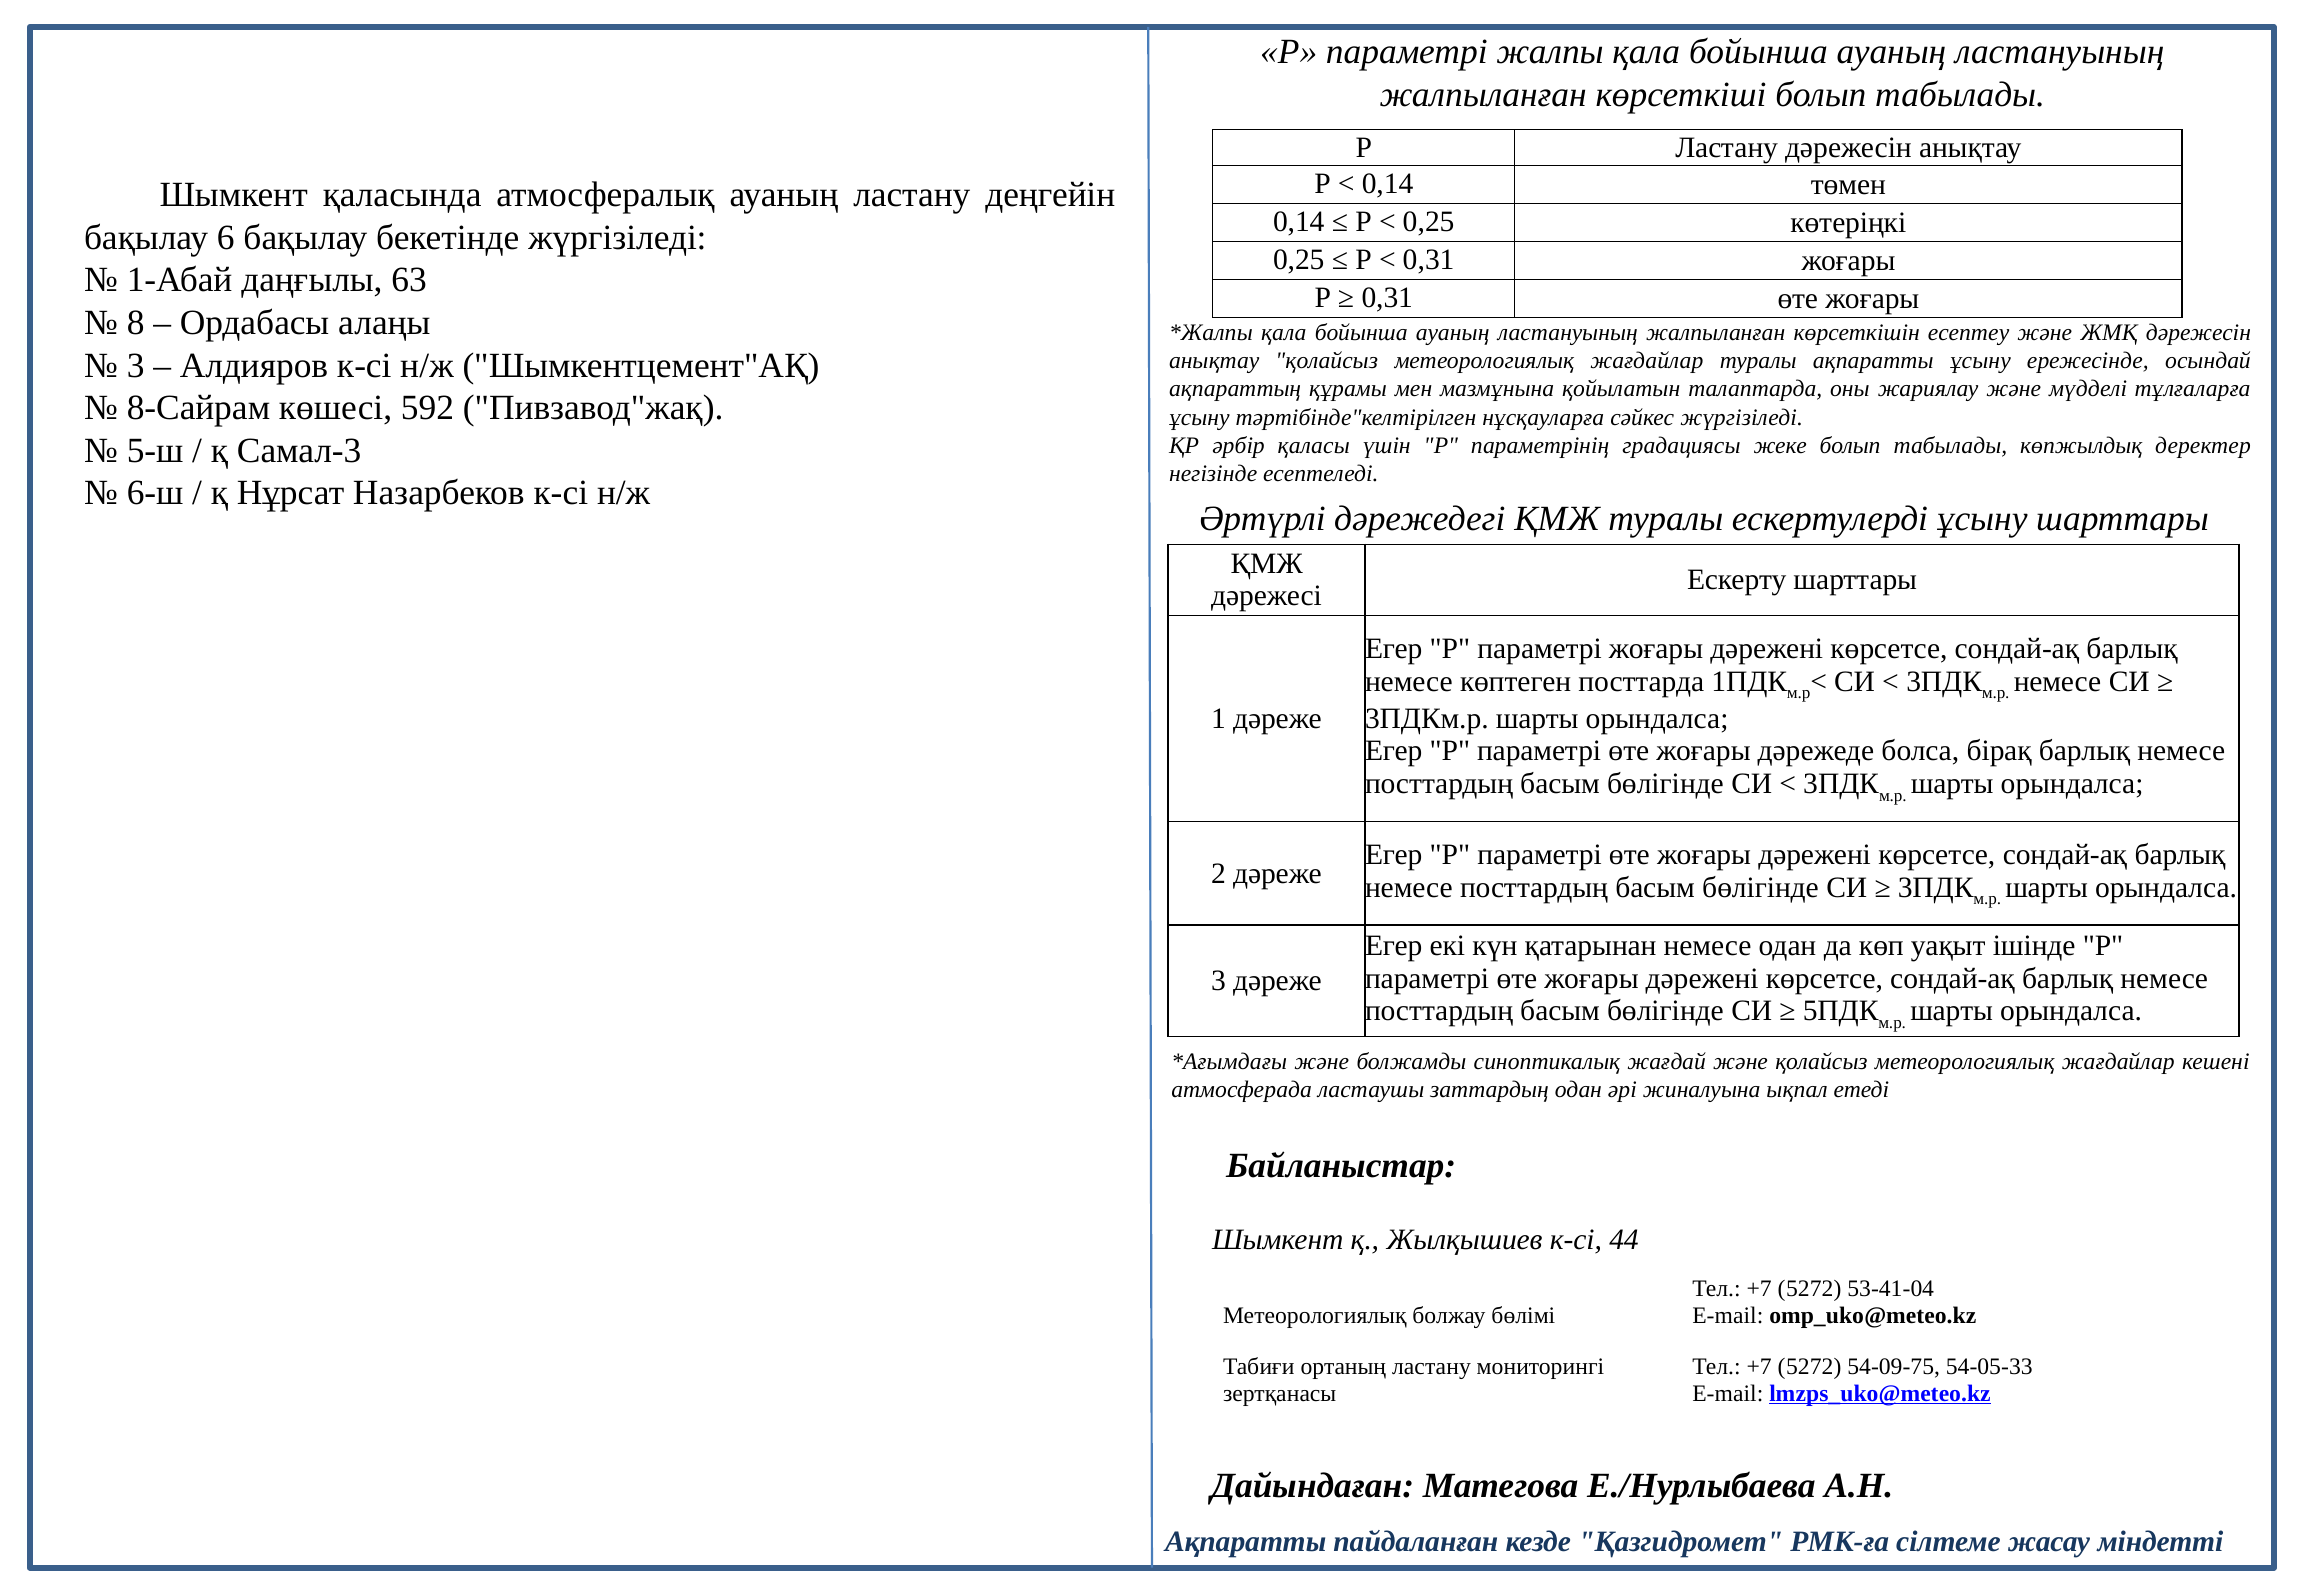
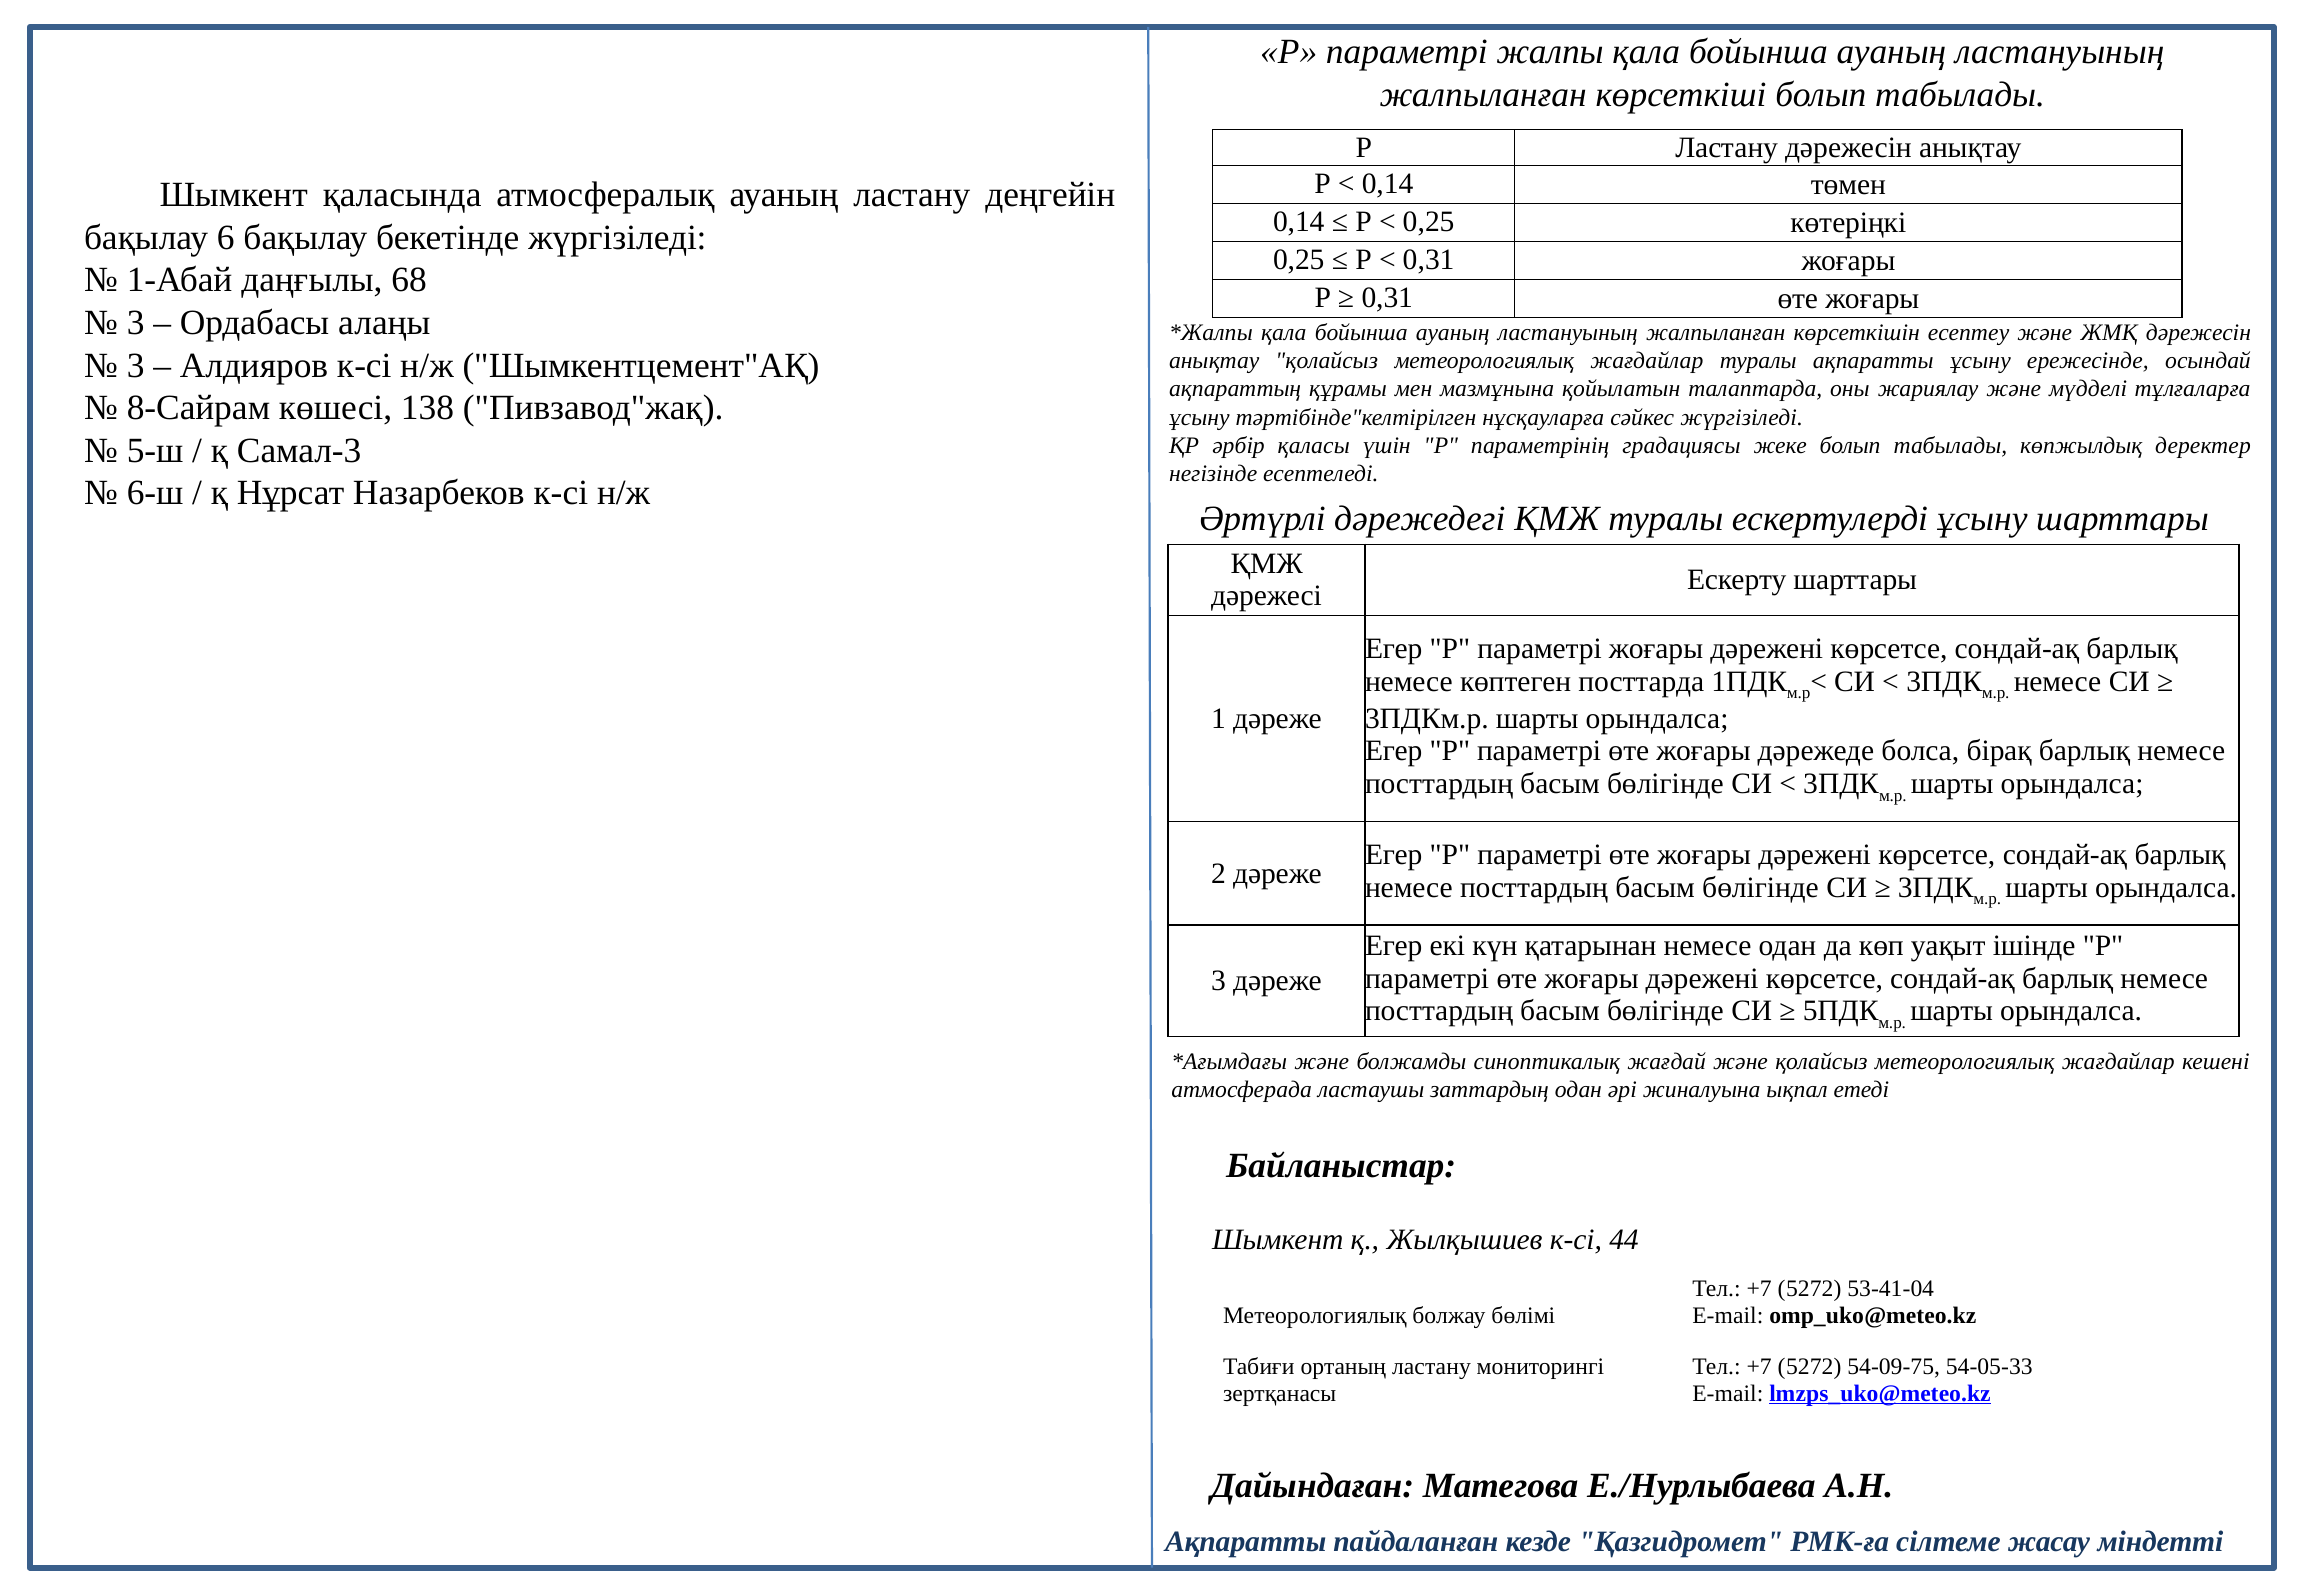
63: 63 -> 68
8 at (136, 323): 8 -> 3
592: 592 -> 138
